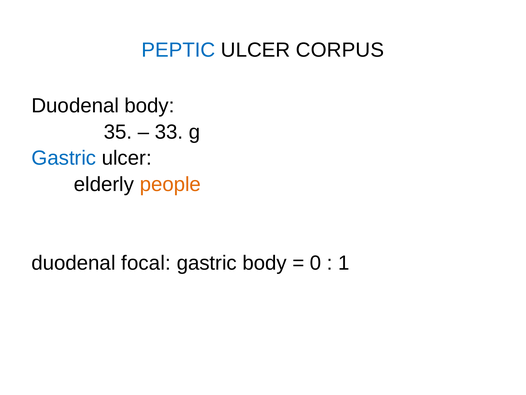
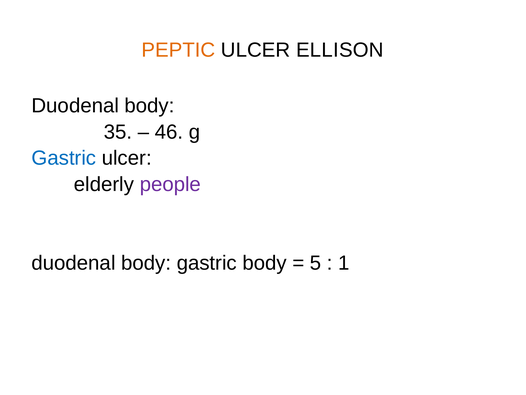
PEPTIC colour: blue -> orange
CORPUS: CORPUS -> ELLISON
33: 33 -> 46
people colour: orange -> purple
focal at (146, 263): focal -> body
0: 0 -> 5
